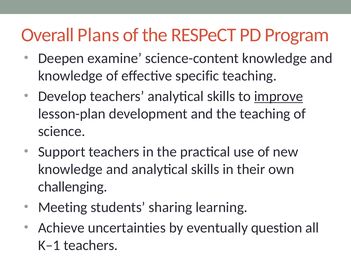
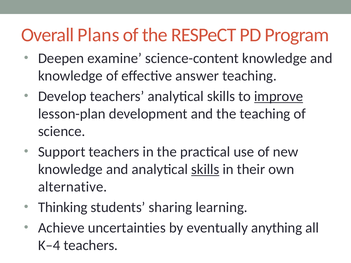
specific: specific -> answer
skills at (205, 170) underline: none -> present
challenging: challenging -> alternative
Meeting: Meeting -> Thinking
question: question -> anything
K–1: K–1 -> K–4
